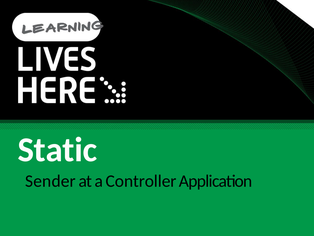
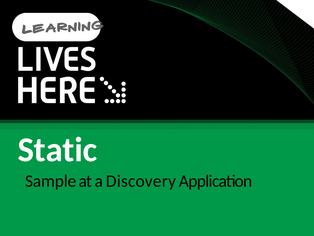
Sender: Sender -> Sample
Controller: Controller -> Discovery
